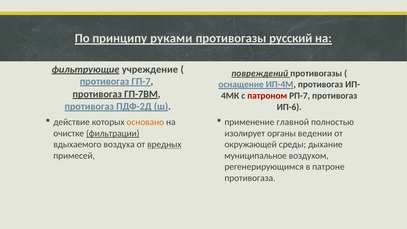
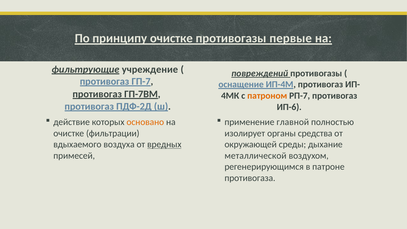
принципу руками: руками -> очистке
русский: русский -> первые
патроном colour: red -> orange
фильтрации underline: present -> none
ведении: ведении -> средства
муниципальное: муниципальное -> металлической
